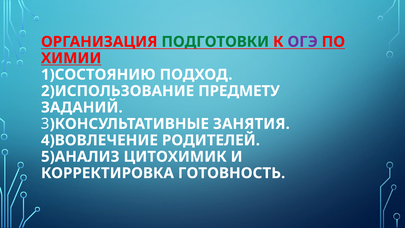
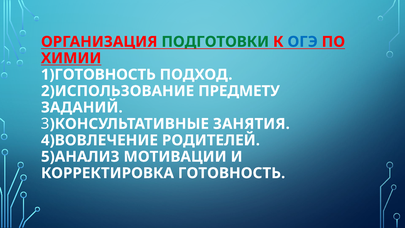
ОГЭ colour: purple -> blue
1)СОСТОЯНИЮ: 1)СОСТОЯНИЮ -> 1)ГОТОВНОСТЬ
ЦИТОХИМИК: ЦИТОХИМИК -> МОТИВАЦИИ
